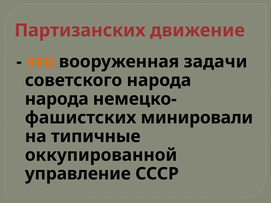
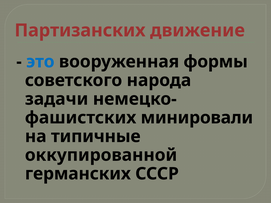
это colour: orange -> blue
задачи: задачи -> формы
народа at (57, 99): народа -> задачи
управление: управление -> германских
